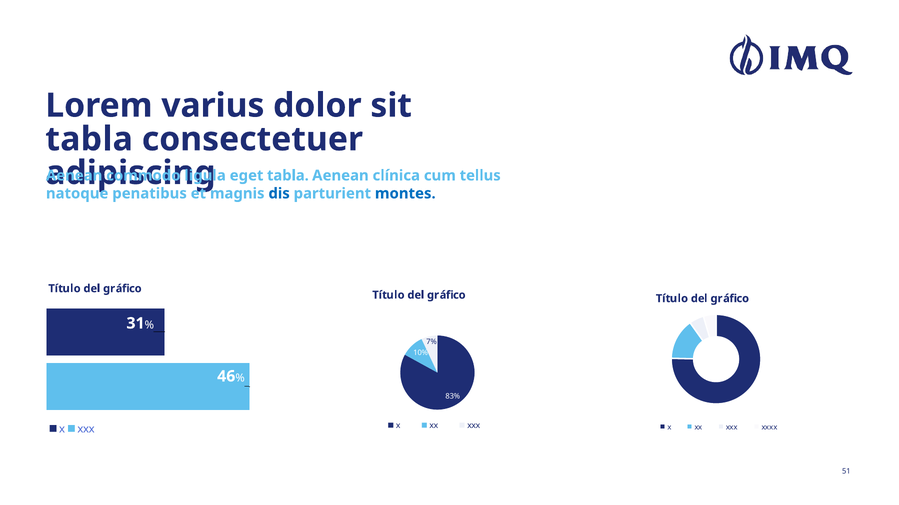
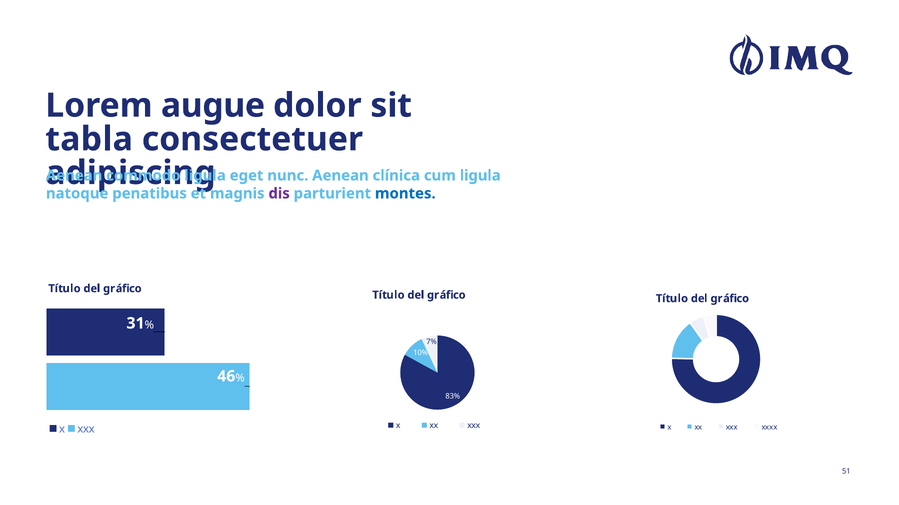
varius: varius -> augue
eget tabla: tabla -> nunc
cum tellus: tellus -> ligula
dis colour: blue -> purple
